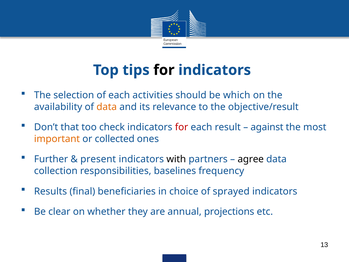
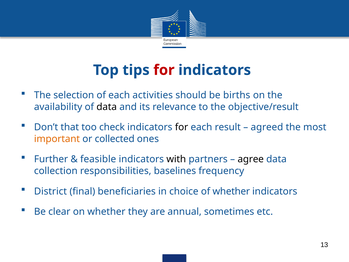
for at (164, 70) colour: black -> red
which: which -> births
data at (107, 107) colour: orange -> black
for at (182, 127) colour: red -> black
against: against -> agreed
present: present -> feasible
Results: Results -> District
of sprayed: sprayed -> whether
projections: projections -> sometimes
